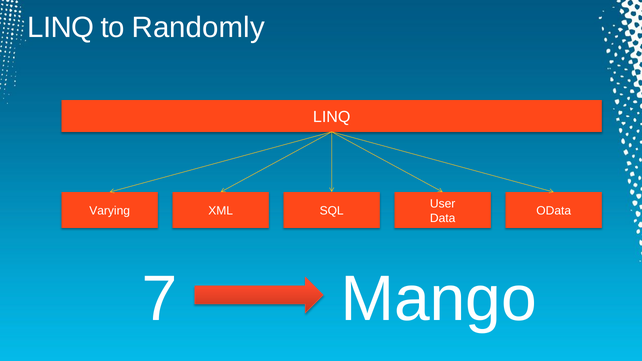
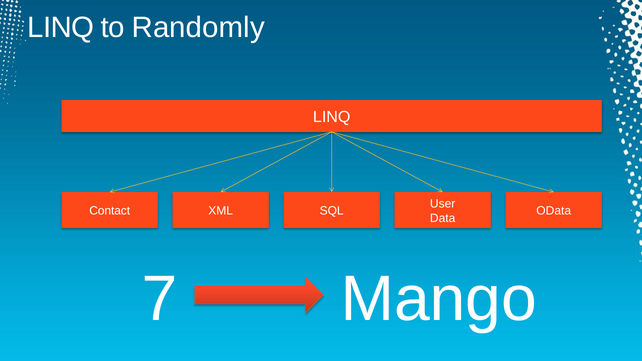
Varying: Varying -> Contact
